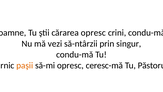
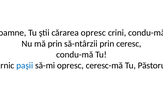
mă vezi: vezi -> prin
prin singur: singur -> ceresc
paşii colour: orange -> blue
